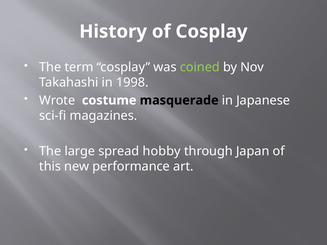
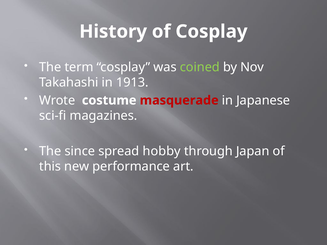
1998: 1998 -> 1913
masquerade colour: black -> red
large: large -> since
